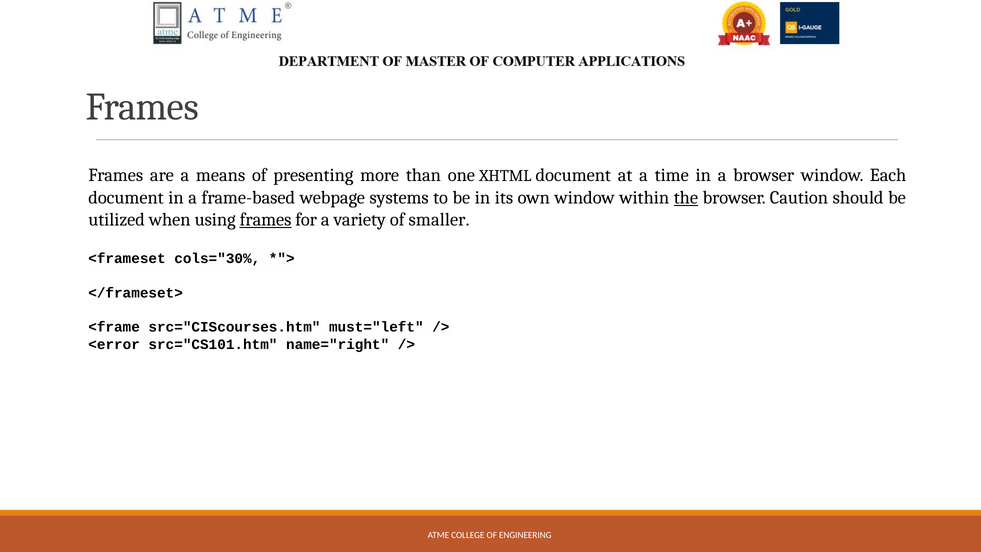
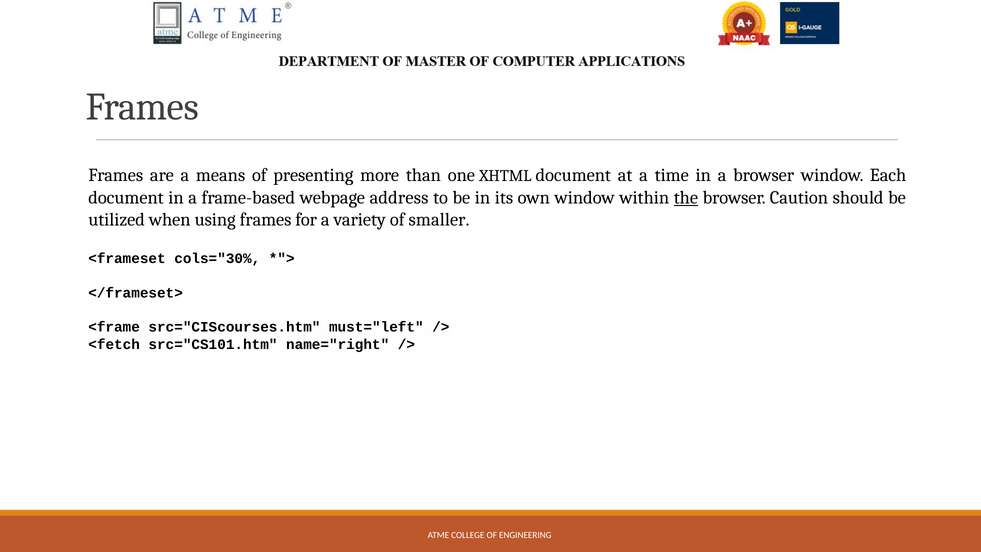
systems: systems -> address
frames at (266, 219) underline: present -> none
<error: <error -> <fetch
